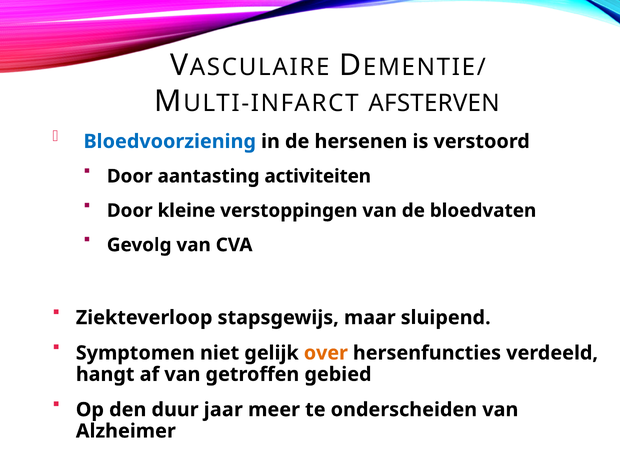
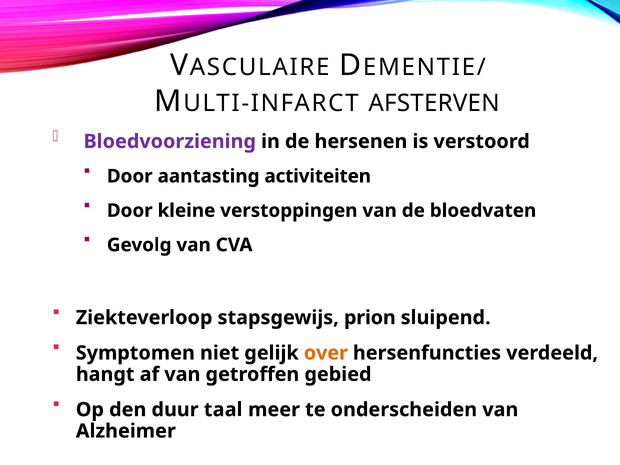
Bloedvoorziening colour: blue -> purple
maar: maar -> prion
jaar: jaar -> taal
